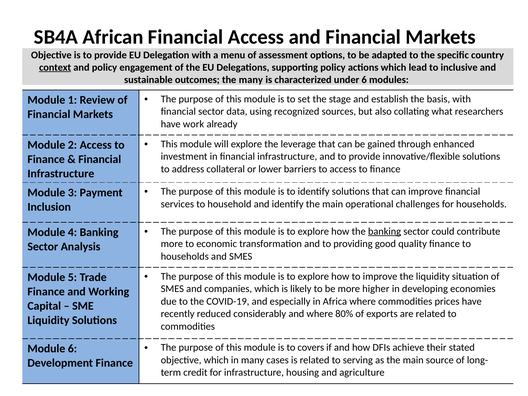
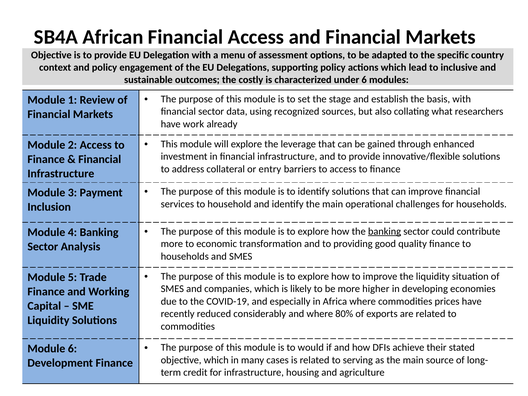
context underline: present -> none
the many: many -> costly
lower: lower -> entry
covers: covers -> would
